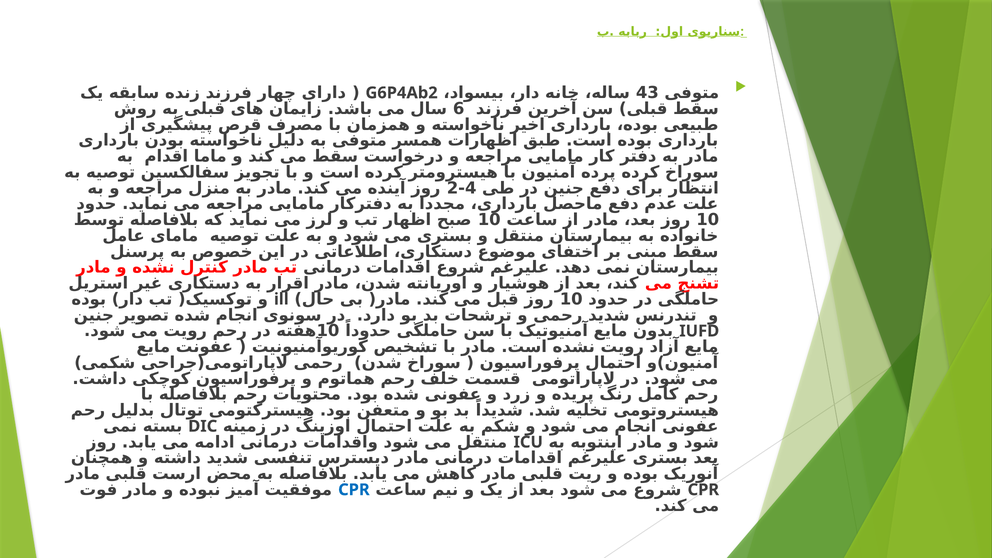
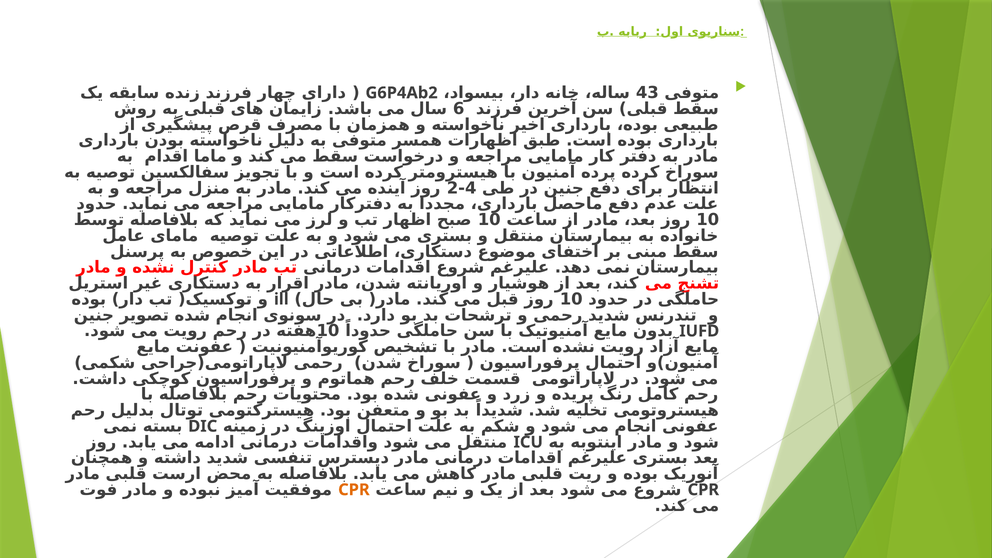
CPR at (354, 490) colour: blue -> orange
